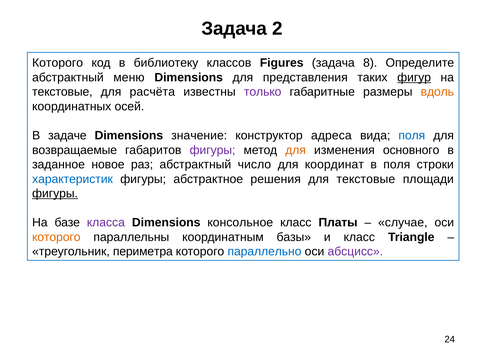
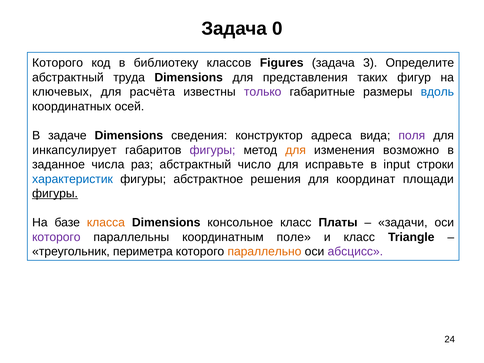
2: 2 -> 0
8: 8 -> 3
меню: меню -> труда
фигур underline: present -> none
текстовые at (62, 92): текстовые -> ключевых
вдоль colour: orange -> blue
значение: значение -> сведения
поля at (412, 136) colour: blue -> purple
возвращаемые: возвращаемые -> инкапсулирует
основного: основного -> возможно
новое: новое -> числа
координат: координат -> исправьте
в поля: поля -> input
для текстовые: текстовые -> координат
класса colour: purple -> orange
случае: случае -> задачи
которого at (56, 237) colour: orange -> purple
базы: базы -> поле
параллельно colour: blue -> orange
